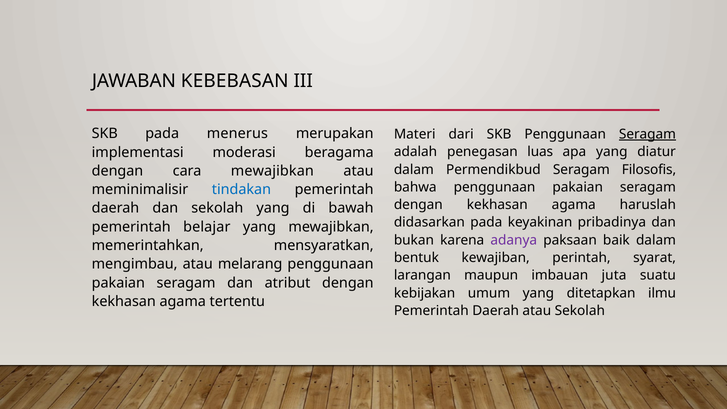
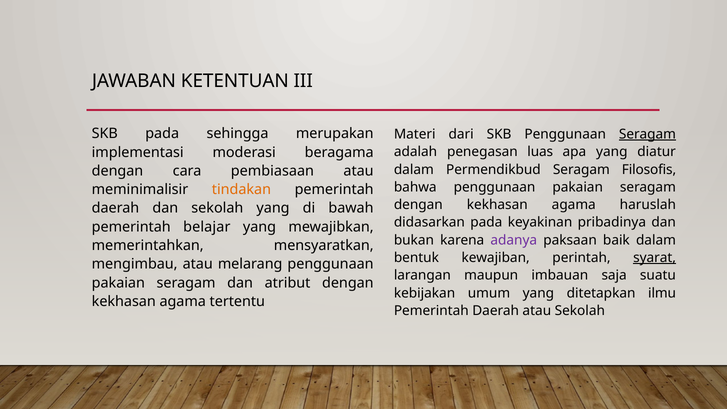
KEBEBASAN: KEBEBASAN -> KETENTUAN
menerus: menerus -> sehingga
cara mewajibkan: mewajibkan -> pembiasaan
tindakan colour: blue -> orange
syarat underline: none -> present
juta: juta -> saja
